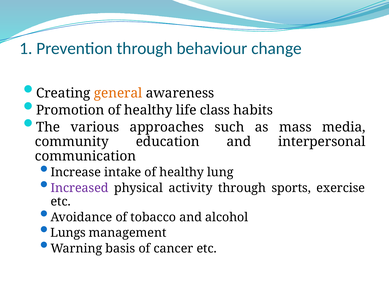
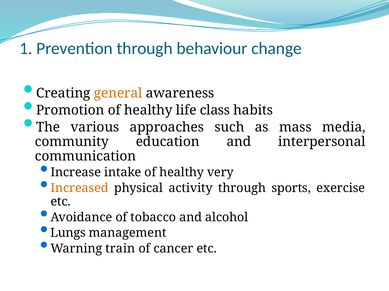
lung: lung -> very
Increased colour: purple -> orange
basis: basis -> train
